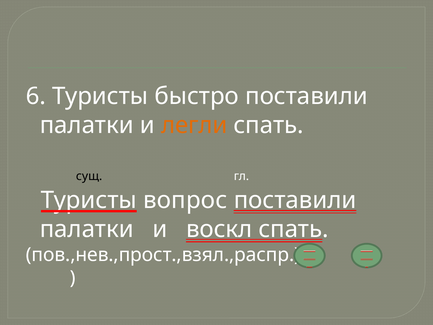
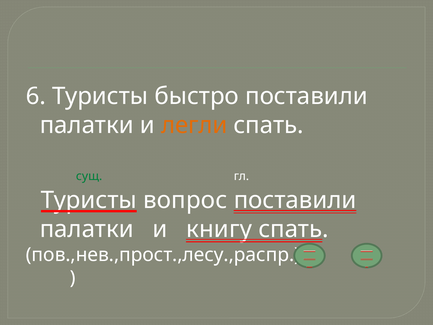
сущ colour: black -> green
воскл: воскл -> книгу
пов.,нев.,прост.,взял.,распр: пов.,нев.,прост.,взял.,распр -> пов.,нев.,прост.,лесу.,распр
